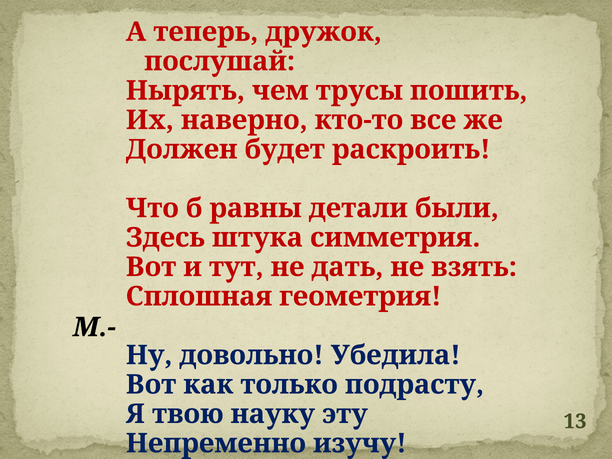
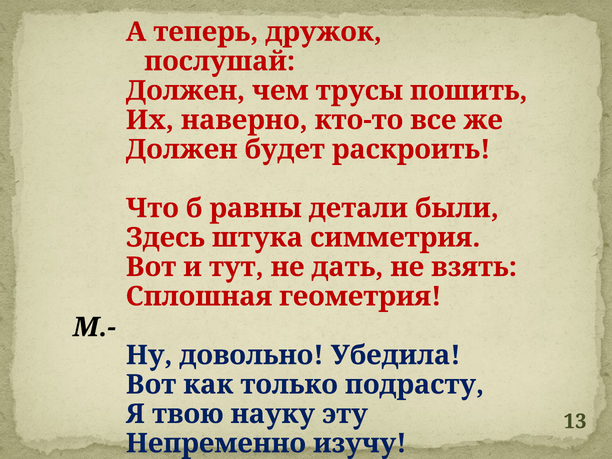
Нырять at (185, 91): Нырять -> Должен
